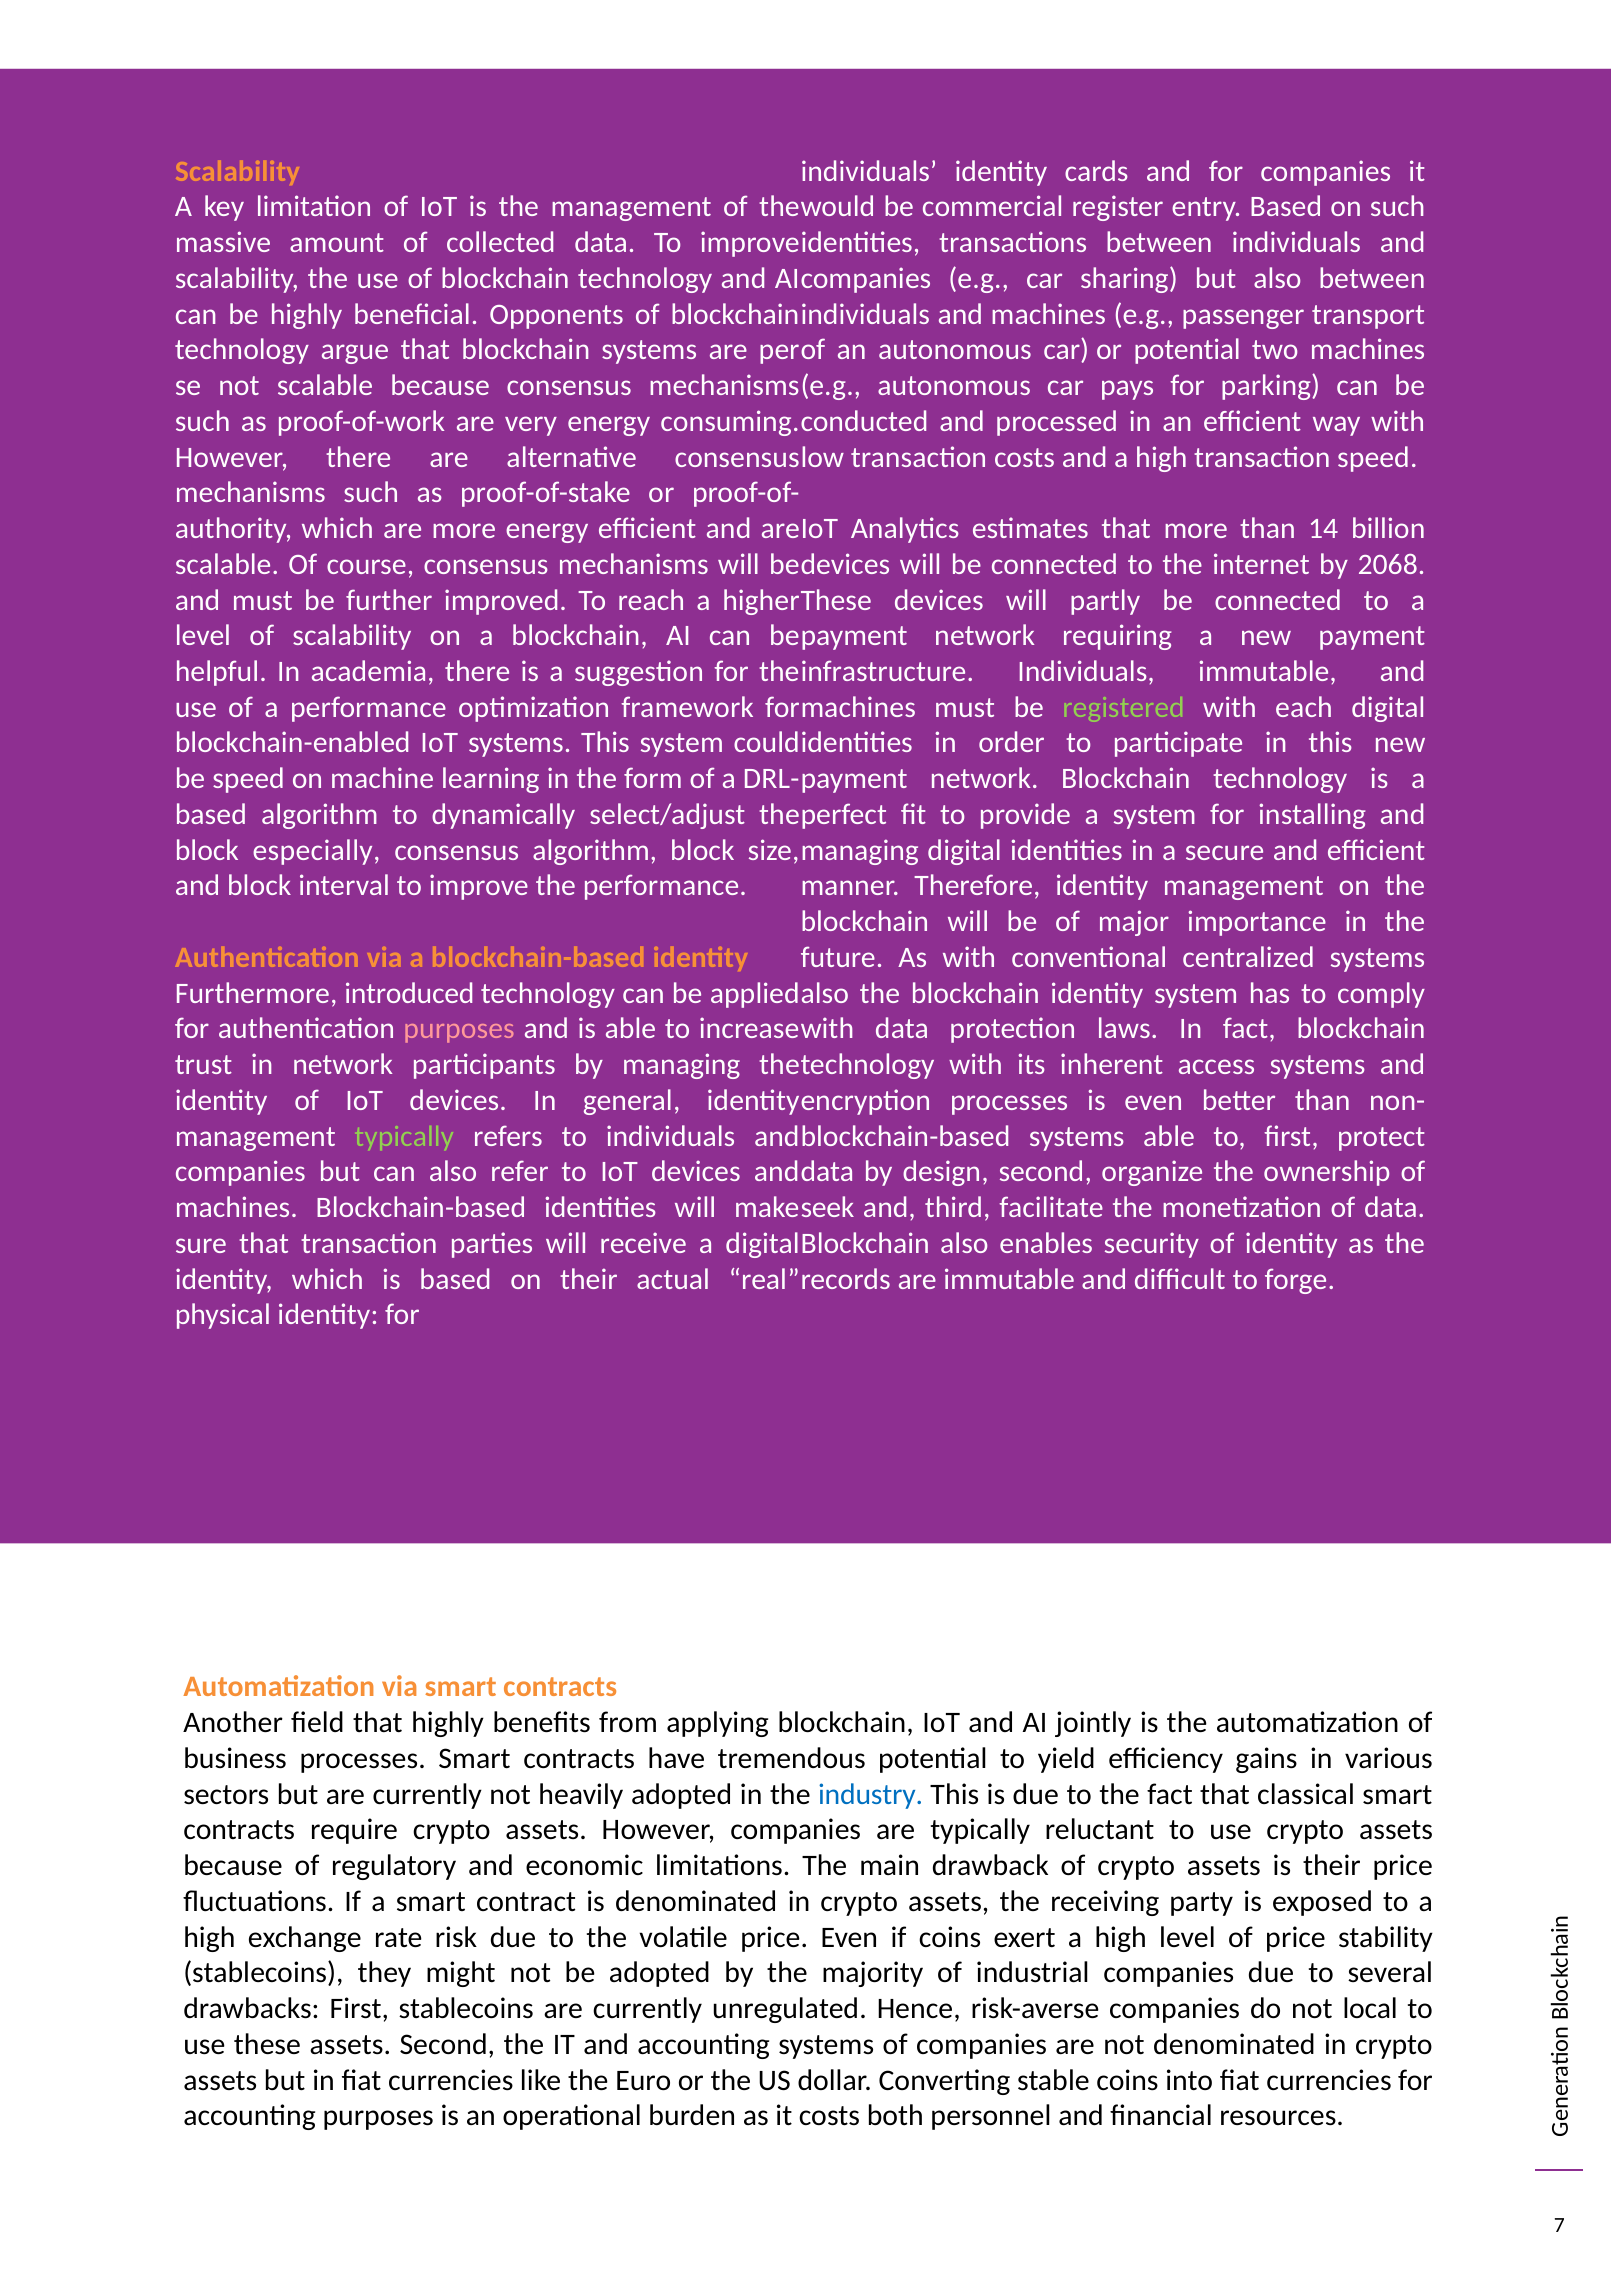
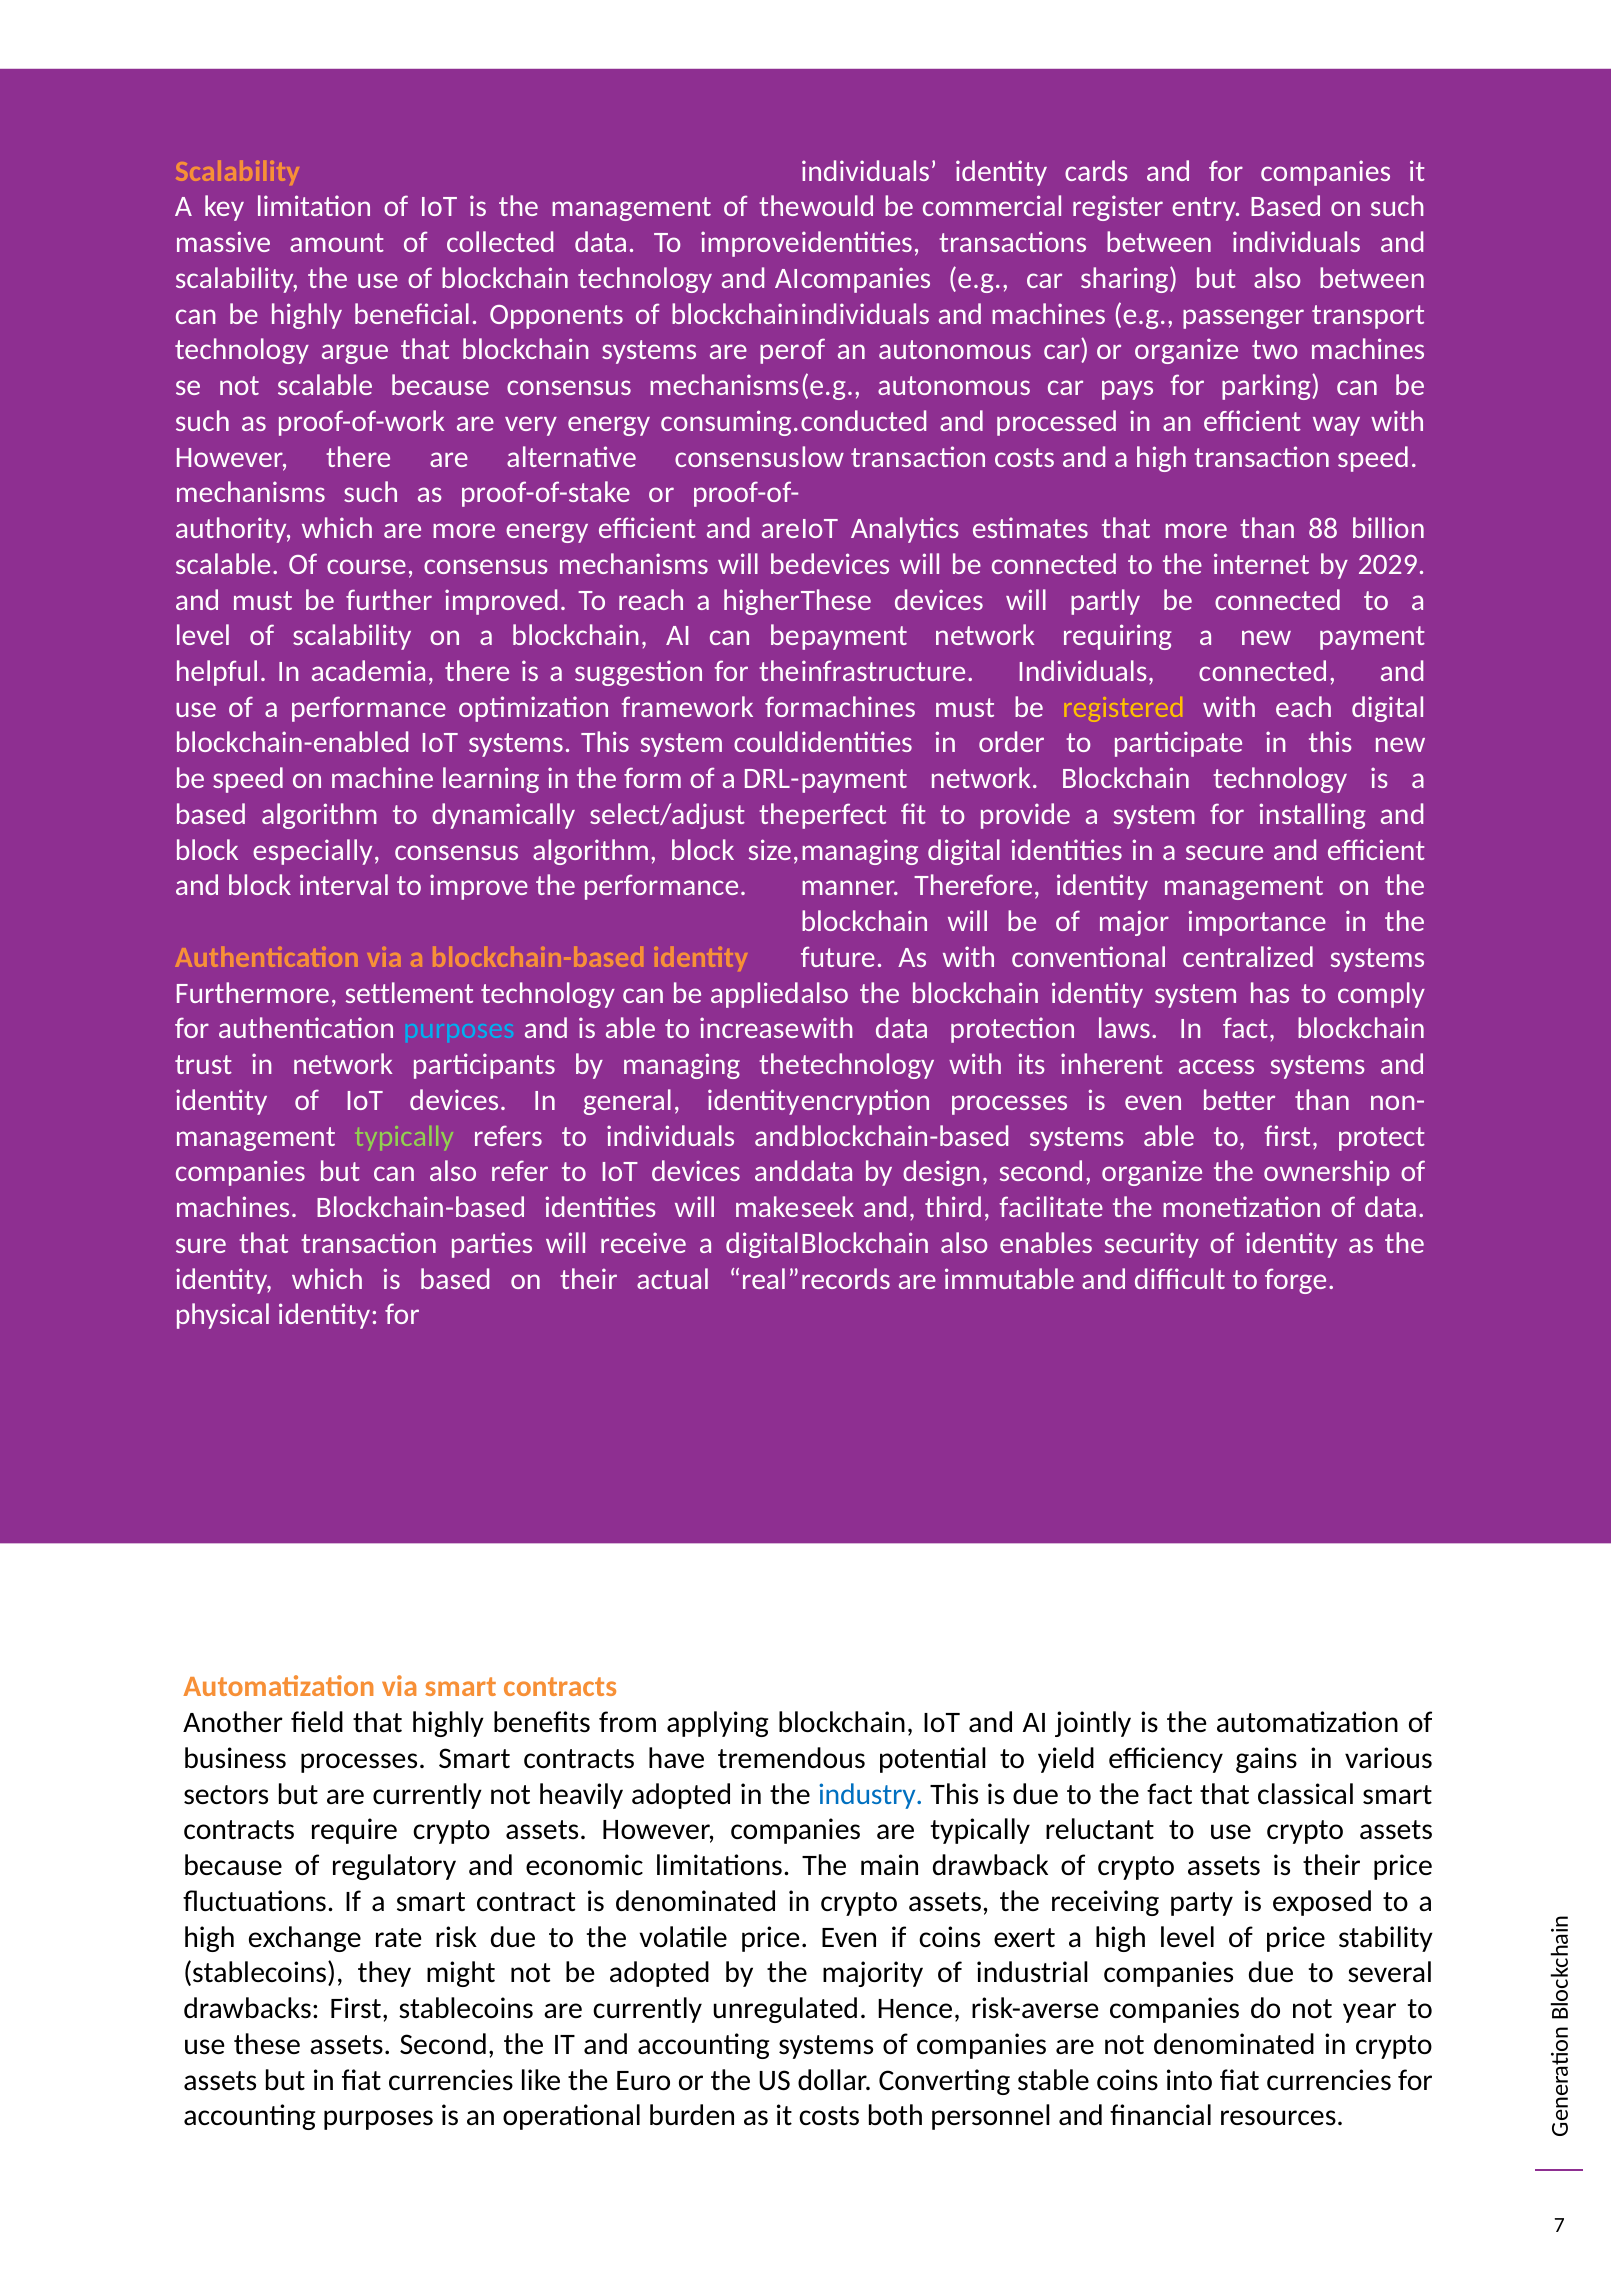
or potential: potential -> organize
14: 14 -> 88
2068: 2068 -> 2029
Individuals immutable: immutable -> connected
registered colour: light green -> yellow
introduced: introduced -> settlement
purposes at (459, 1029) colour: pink -> light blue
local: local -> year
